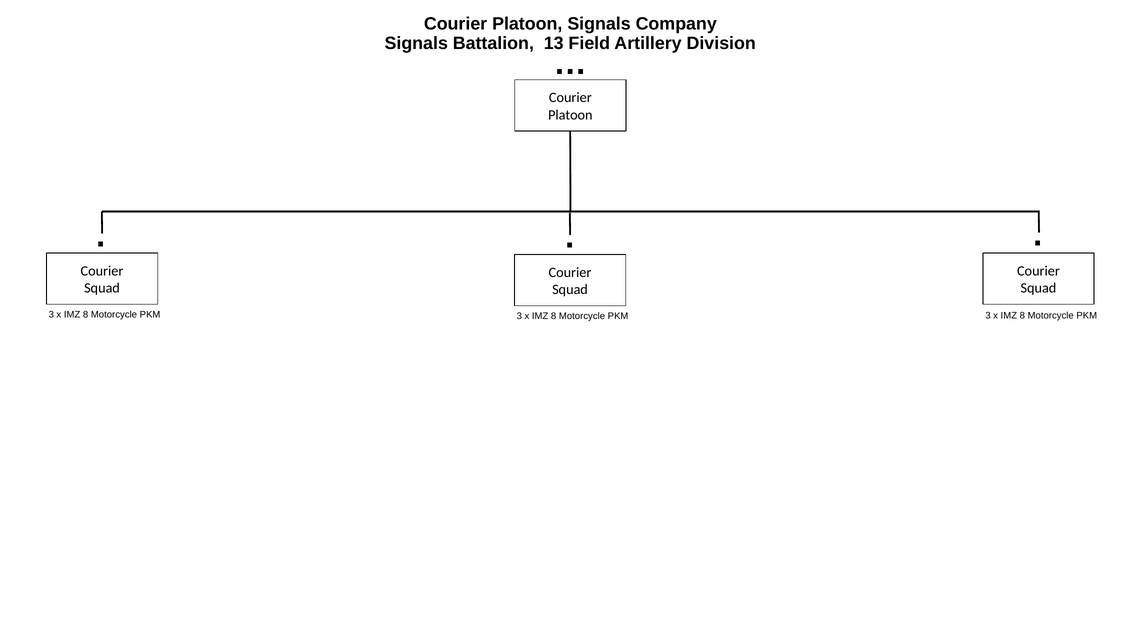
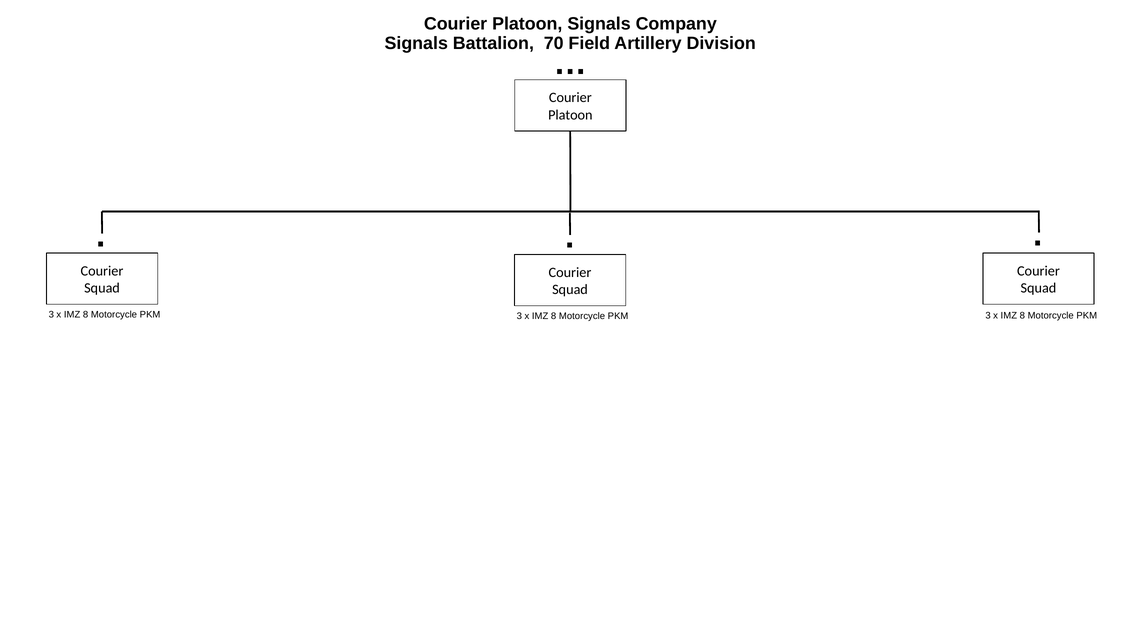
13: 13 -> 70
